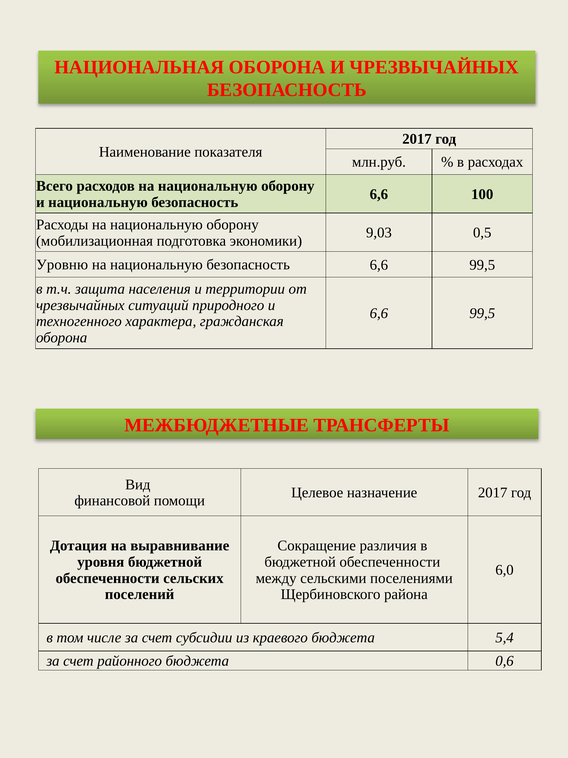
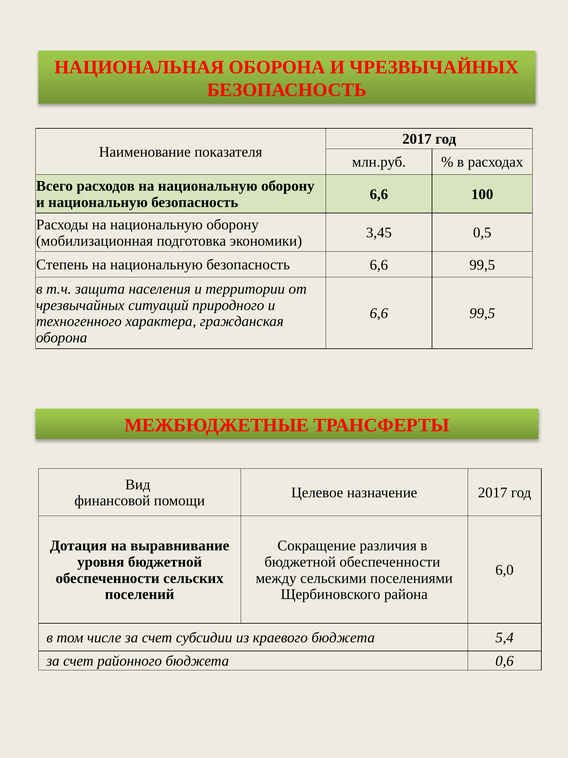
9,03: 9,03 -> 3,45
Уровню: Уровню -> Степень
